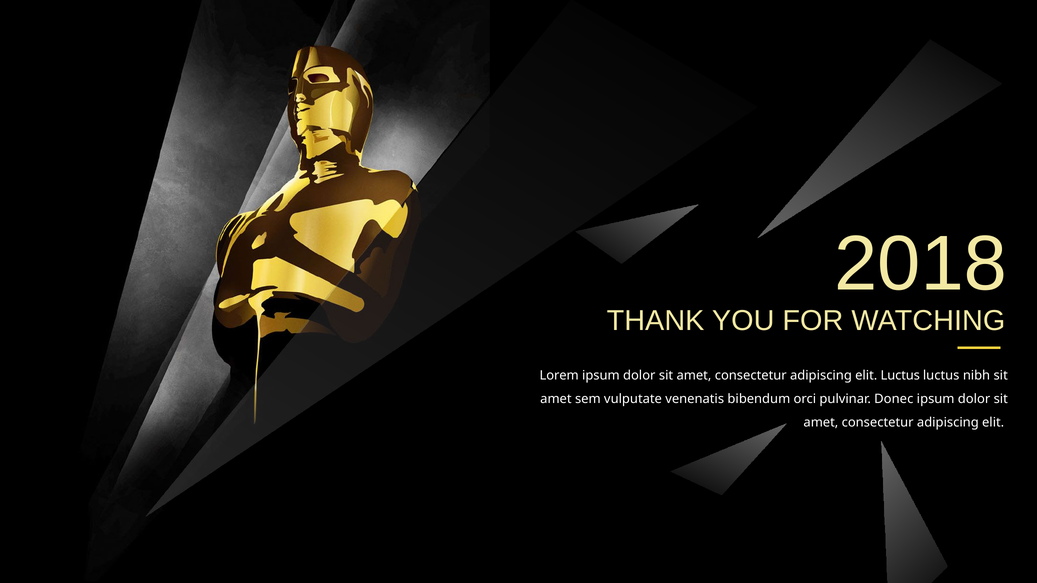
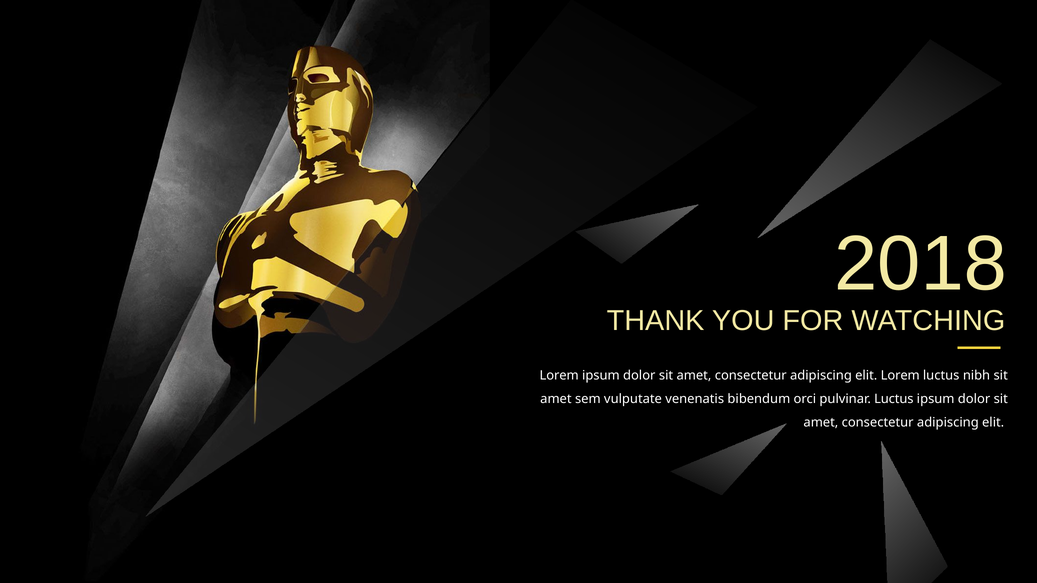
elit Luctus: Luctus -> Lorem
pulvinar Donec: Donec -> Luctus
